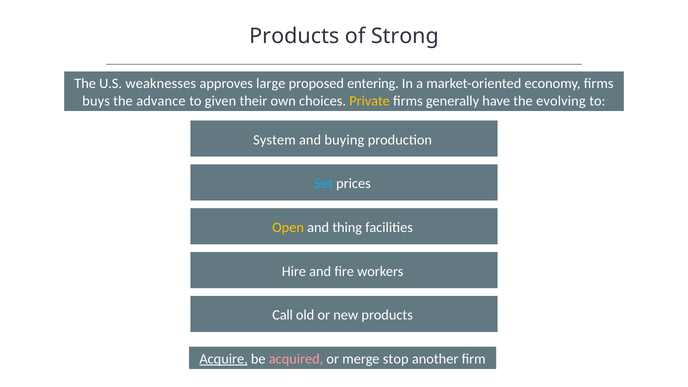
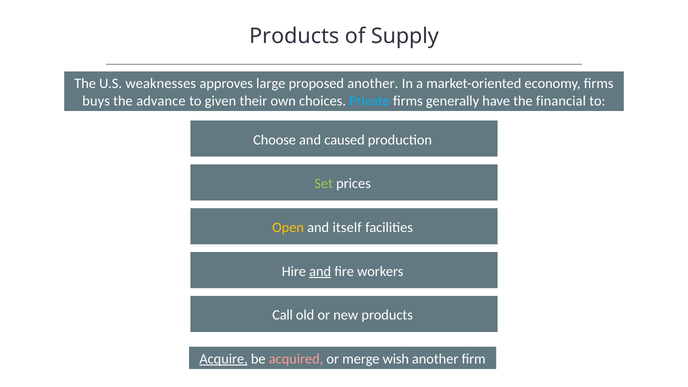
Strong: Strong -> Supply
proposed entering: entering -> another
Private colour: yellow -> light blue
evolving: evolving -> financial
System: System -> Choose
buying: buying -> caused
Set colour: light blue -> light green
thing: thing -> itself
and at (320, 271) underline: none -> present
stop: stop -> wish
